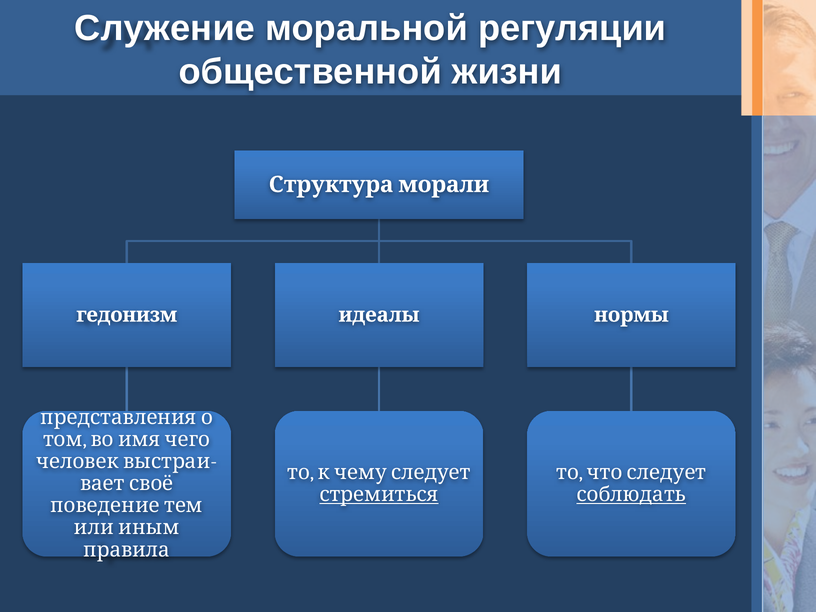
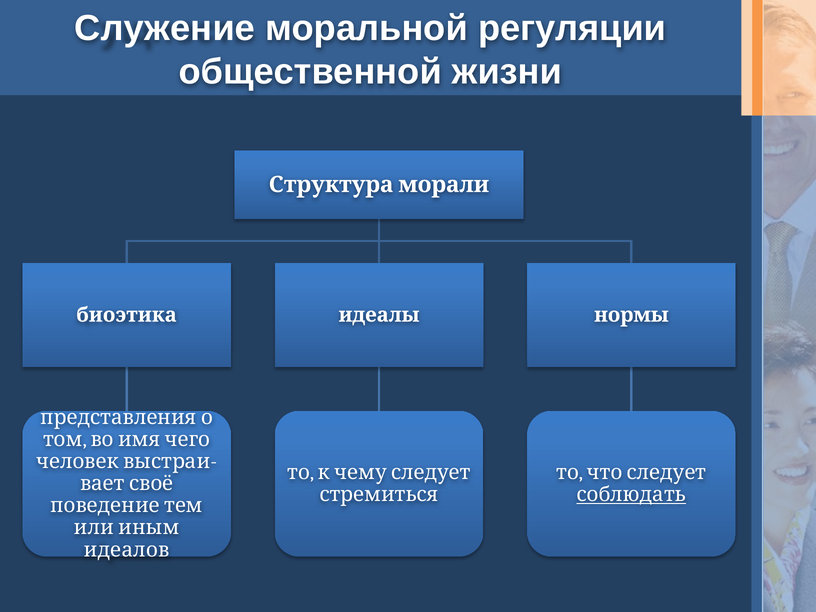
гедонизм: гедонизм -> биоэтика
стремиться underline: present -> none
правила: правила -> идеалов
